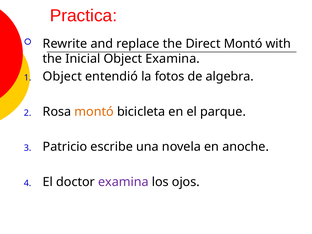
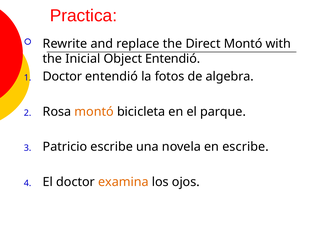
Object Examina: Examina -> Entendió
Object at (62, 76): Object -> Doctor
en anoche: anoche -> escribe
examina at (123, 182) colour: purple -> orange
